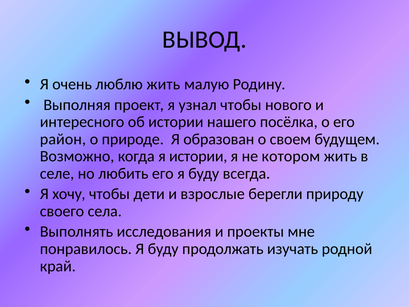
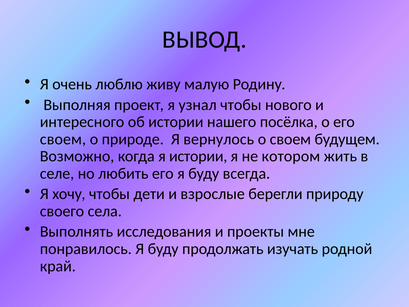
люблю жить: жить -> живу
район at (63, 139): район -> своем
образован: образован -> вернулось
